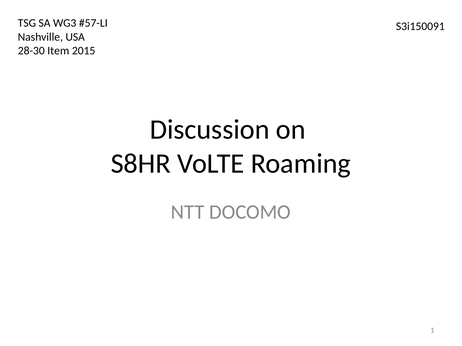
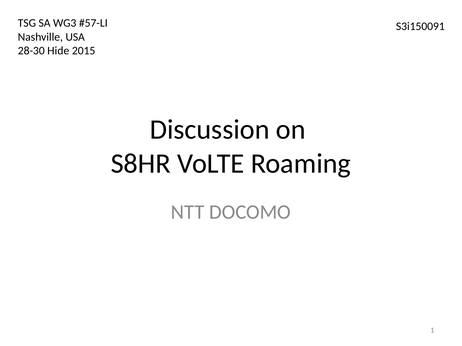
Item: Item -> Hide
